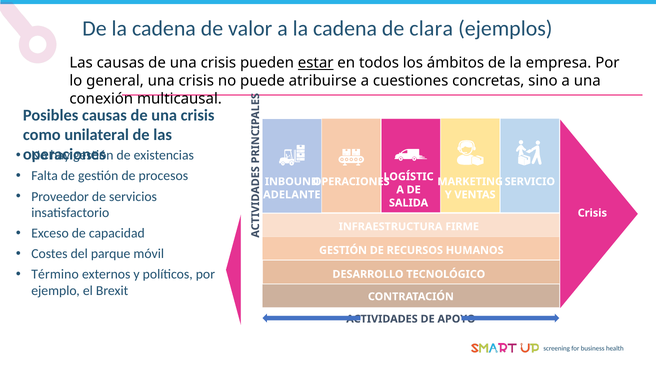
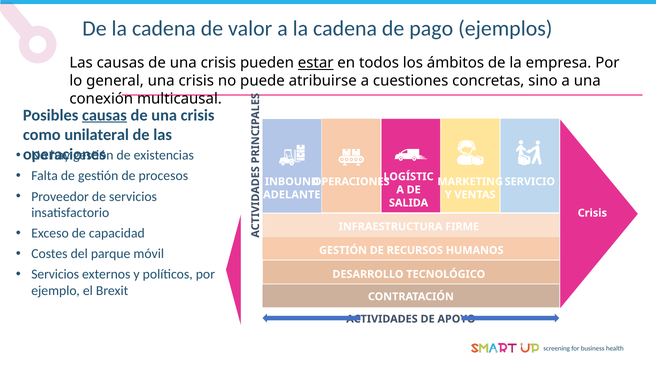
clara: clara -> pago
causas at (104, 115) underline: none -> present
Término at (55, 274): Término -> Servicios
